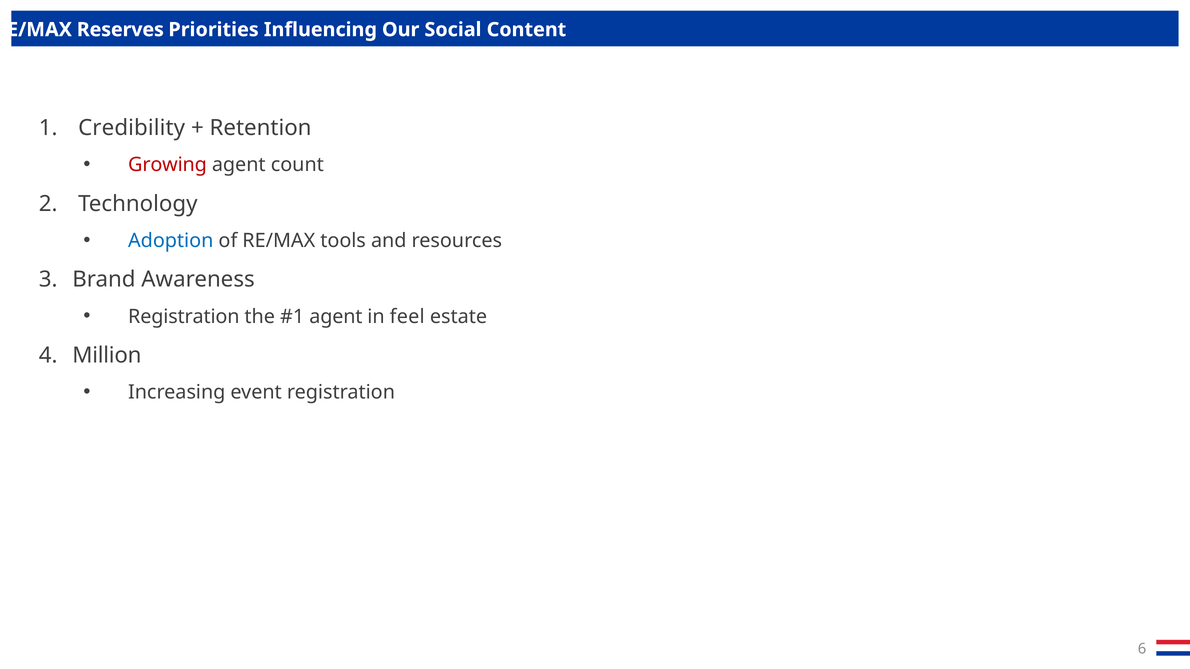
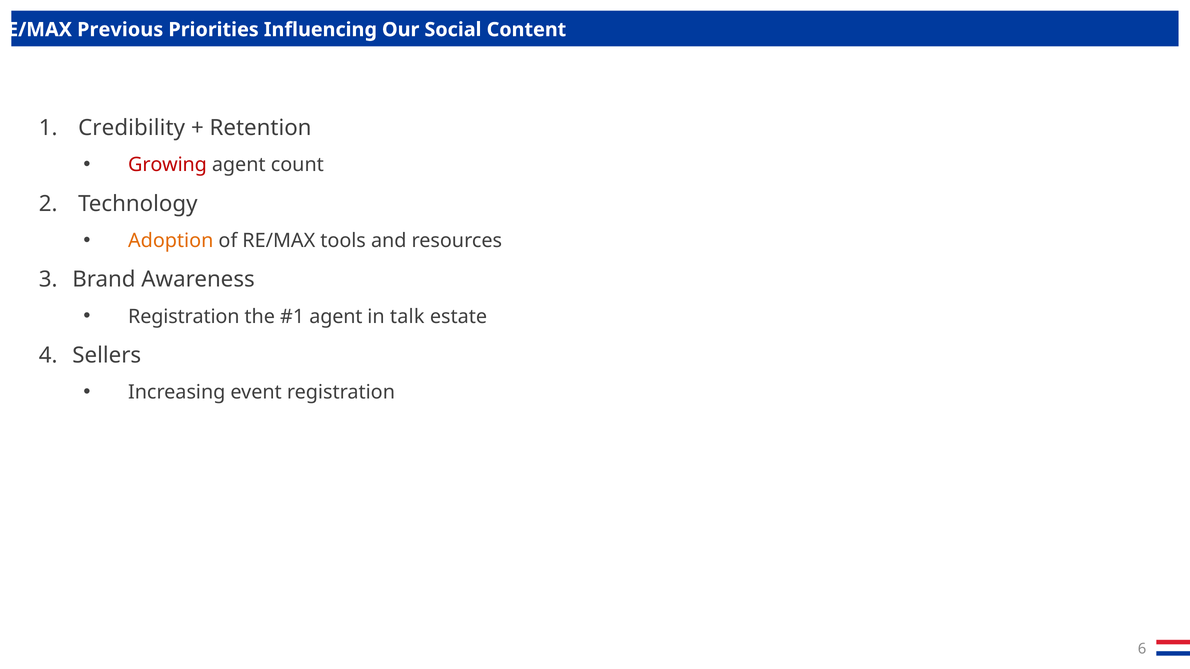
Reserves: Reserves -> Previous
Adoption colour: blue -> orange
feel: feel -> talk
Million: Million -> Sellers
